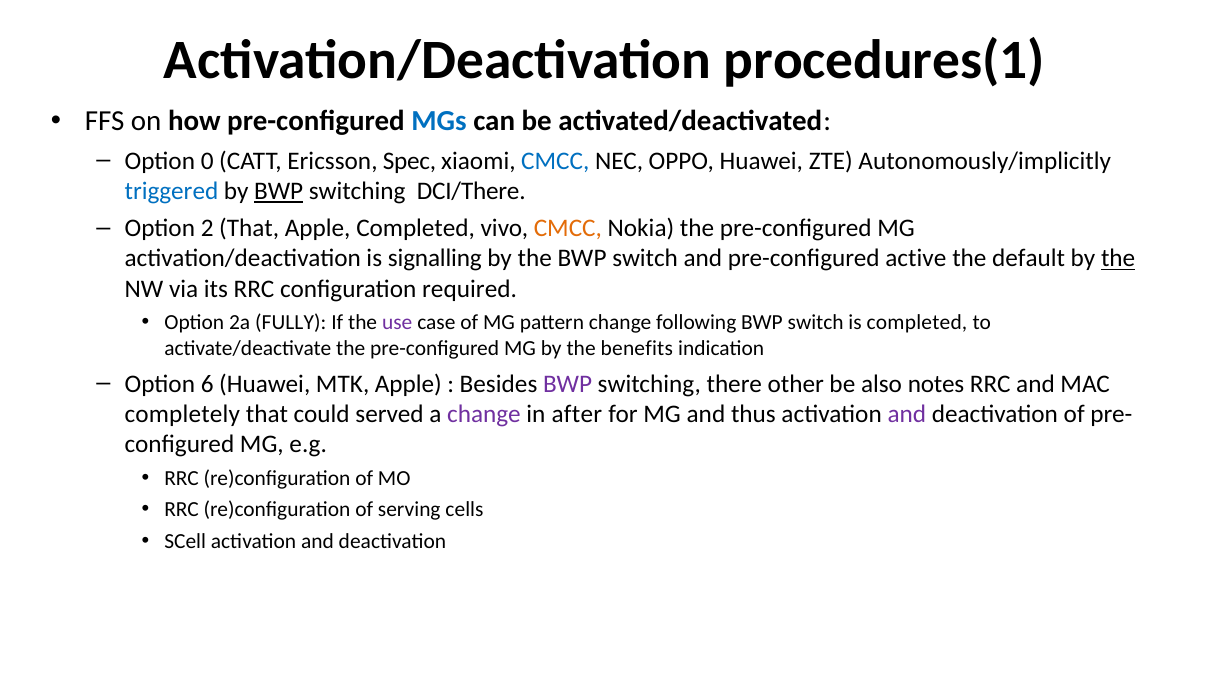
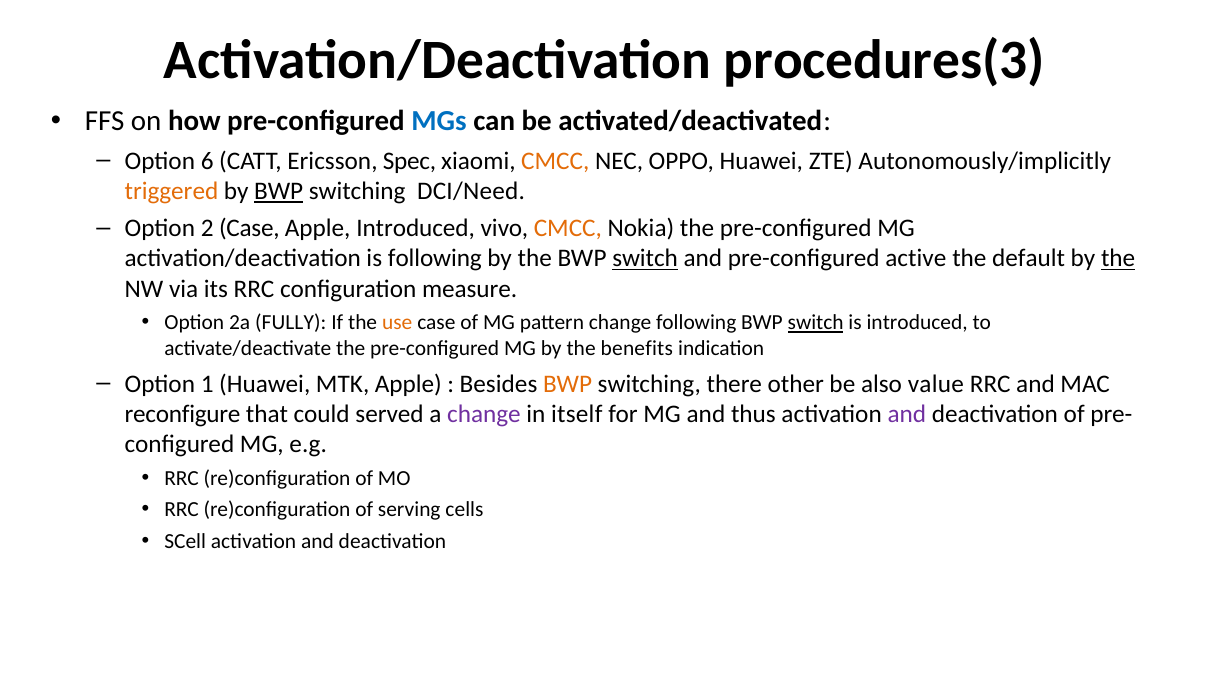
procedures(1: procedures(1 -> procedures(3
0: 0 -> 6
CMCC at (555, 161) colour: blue -> orange
triggered colour: blue -> orange
DCI/There: DCI/There -> DCI/Need
2 That: That -> Case
Apple Completed: Completed -> Introduced
is signalling: signalling -> following
switch at (645, 258) underline: none -> present
required: required -> measure
use colour: purple -> orange
switch at (816, 322) underline: none -> present
is completed: completed -> introduced
6: 6 -> 1
BWP at (568, 384) colour: purple -> orange
notes: notes -> value
completely: completely -> reconfigure
after: after -> itself
